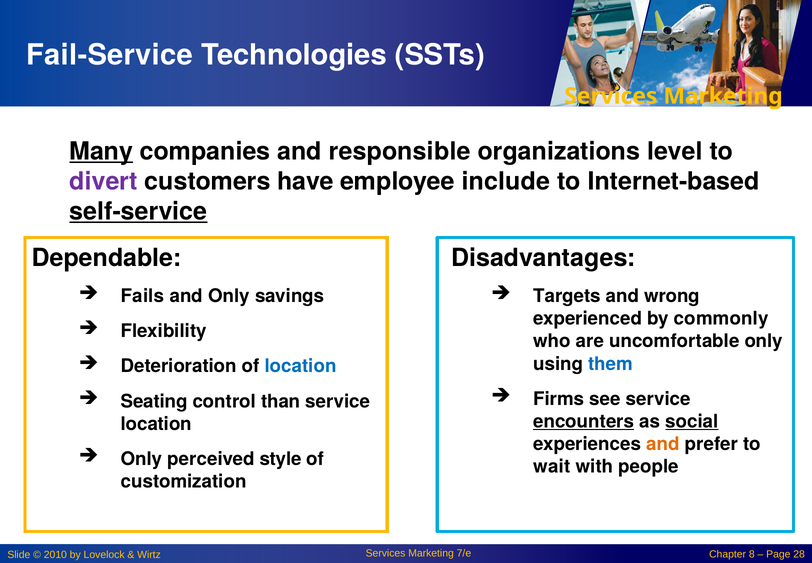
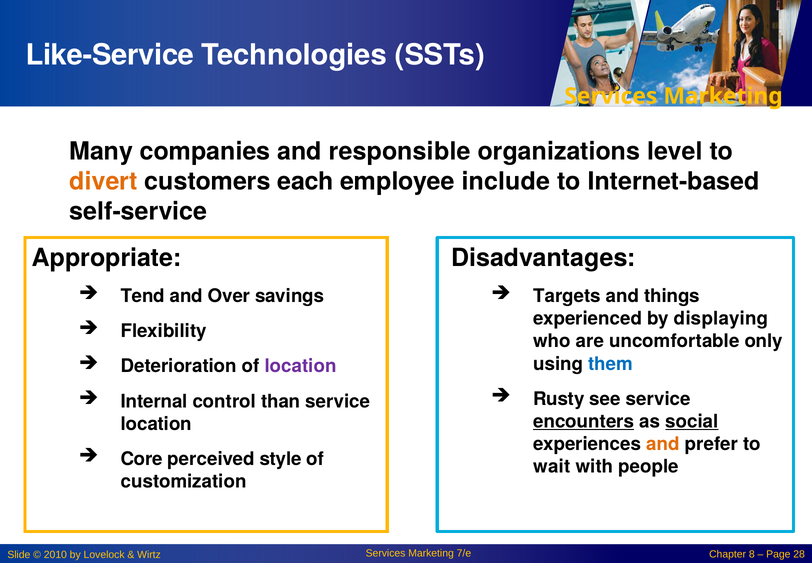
Fail-Service: Fail-Service -> Like-Service
Many underline: present -> none
divert colour: purple -> orange
have: have -> each
self-service underline: present -> none
Dependable: Dependable -> Appropriate
Fails: Fails -> Tend
and Only: Only -> Over
wrong: wrong -> things
commonly: commonly -> displaying
location at (301, 366) colour: blue -> purple
Firms: Firms -> Rusty
Seating: Seating -> Internal
Only at (142, 458): Only -> Core
